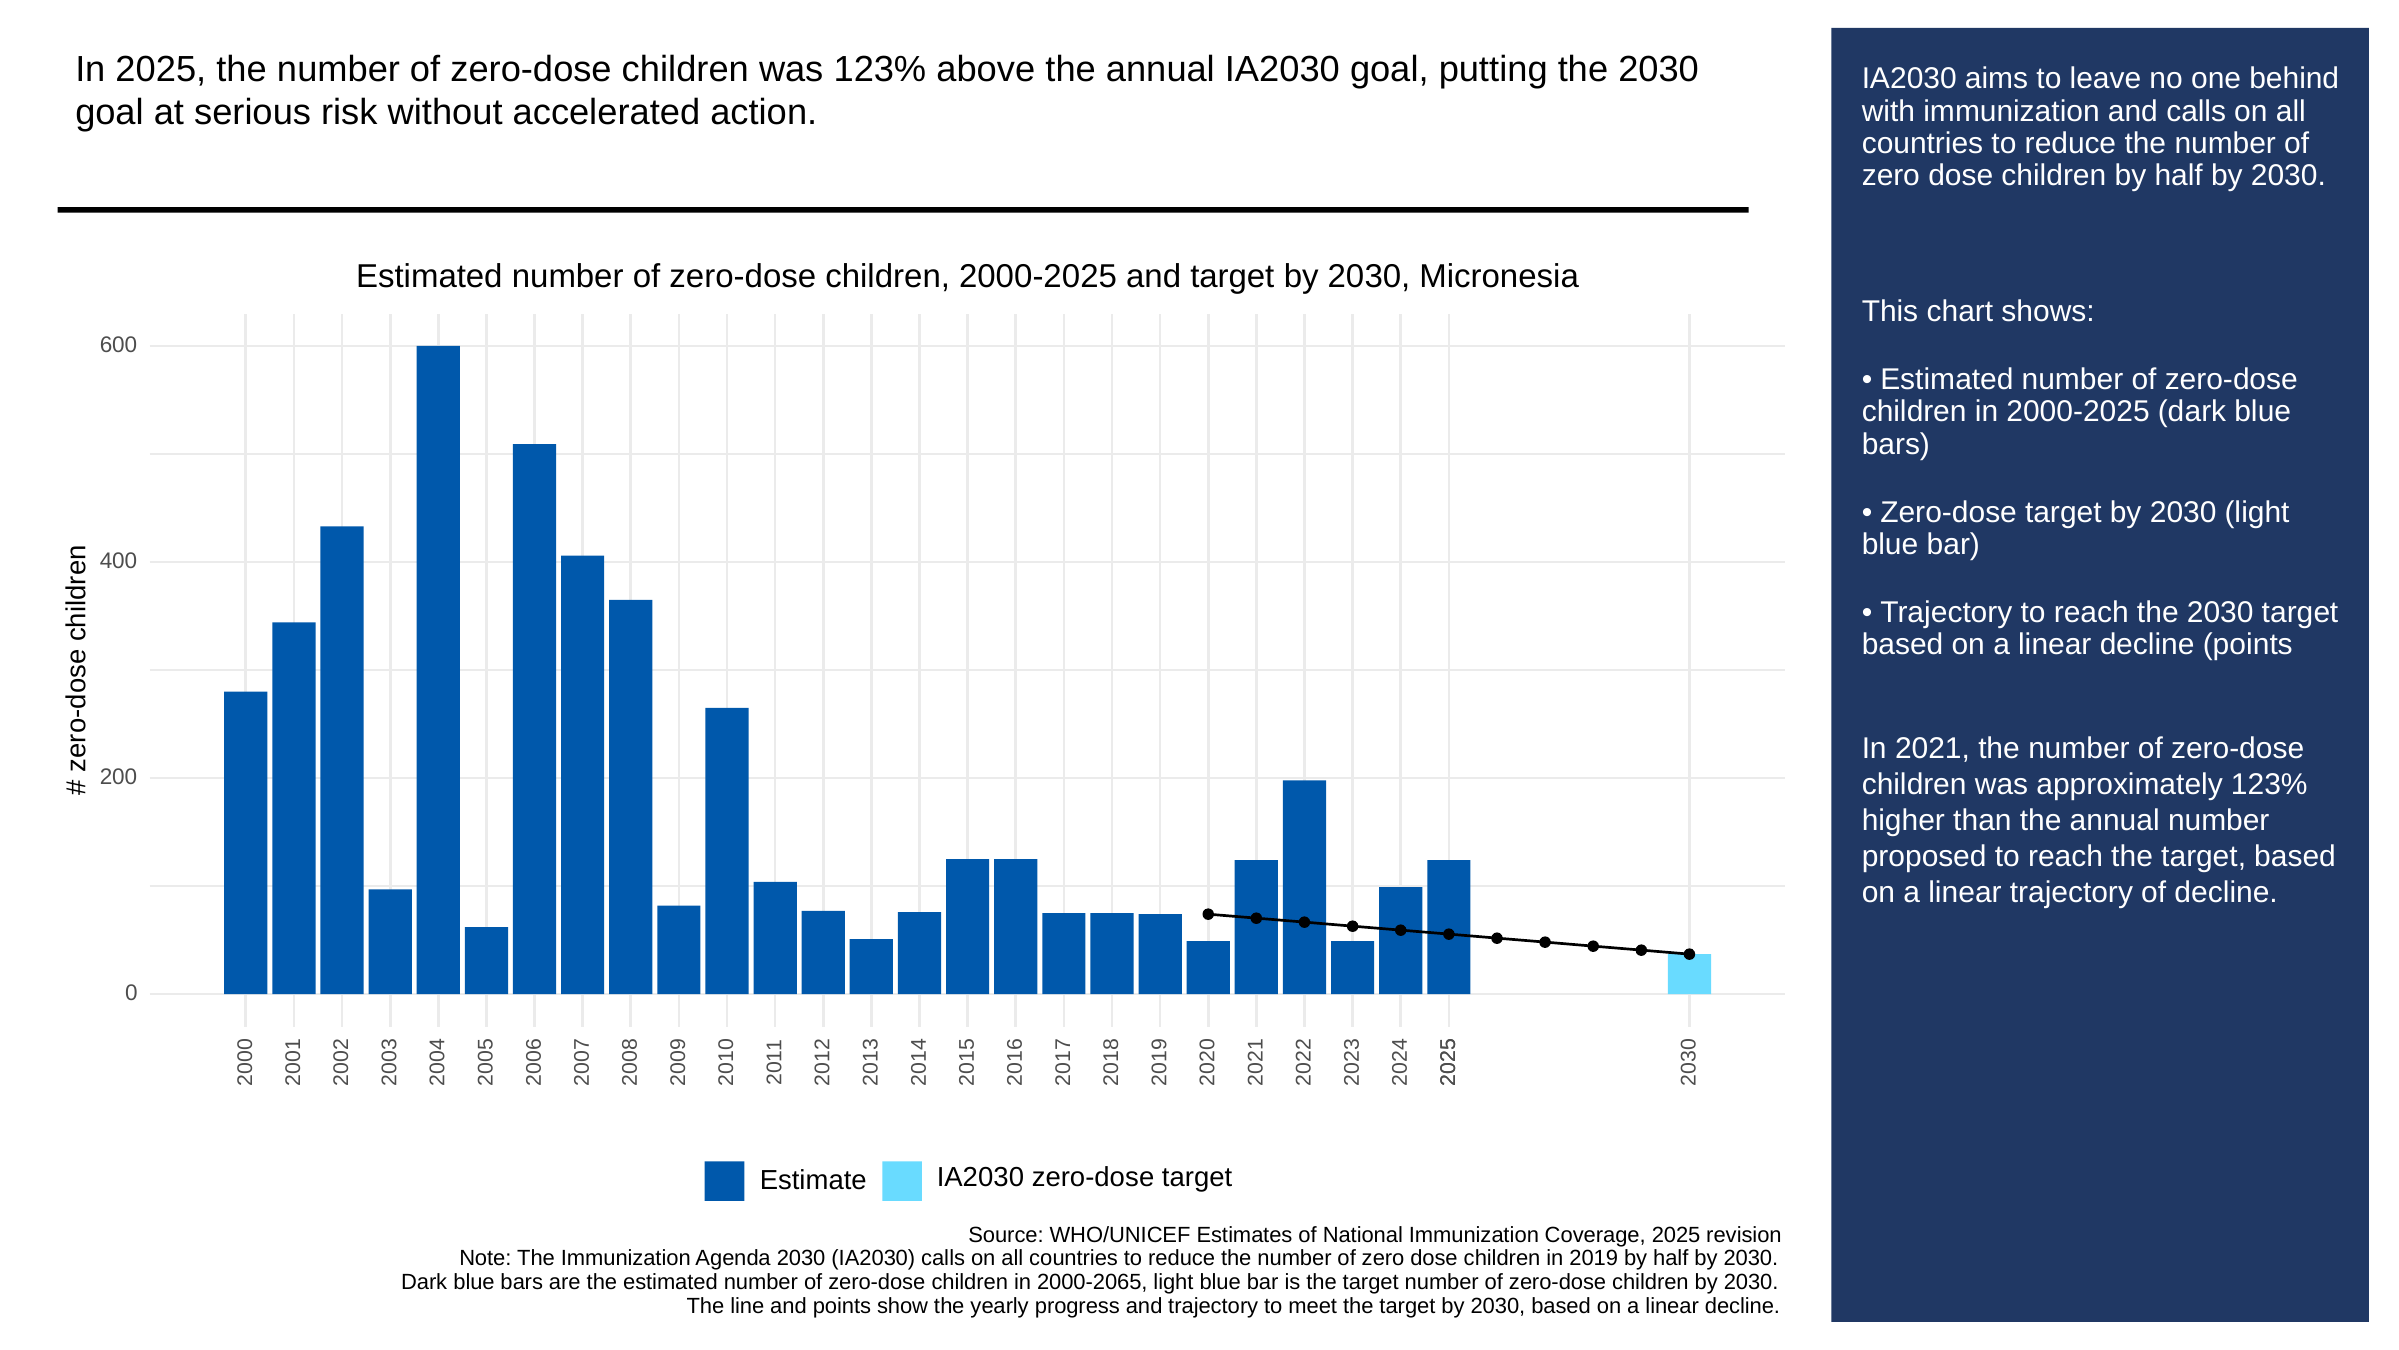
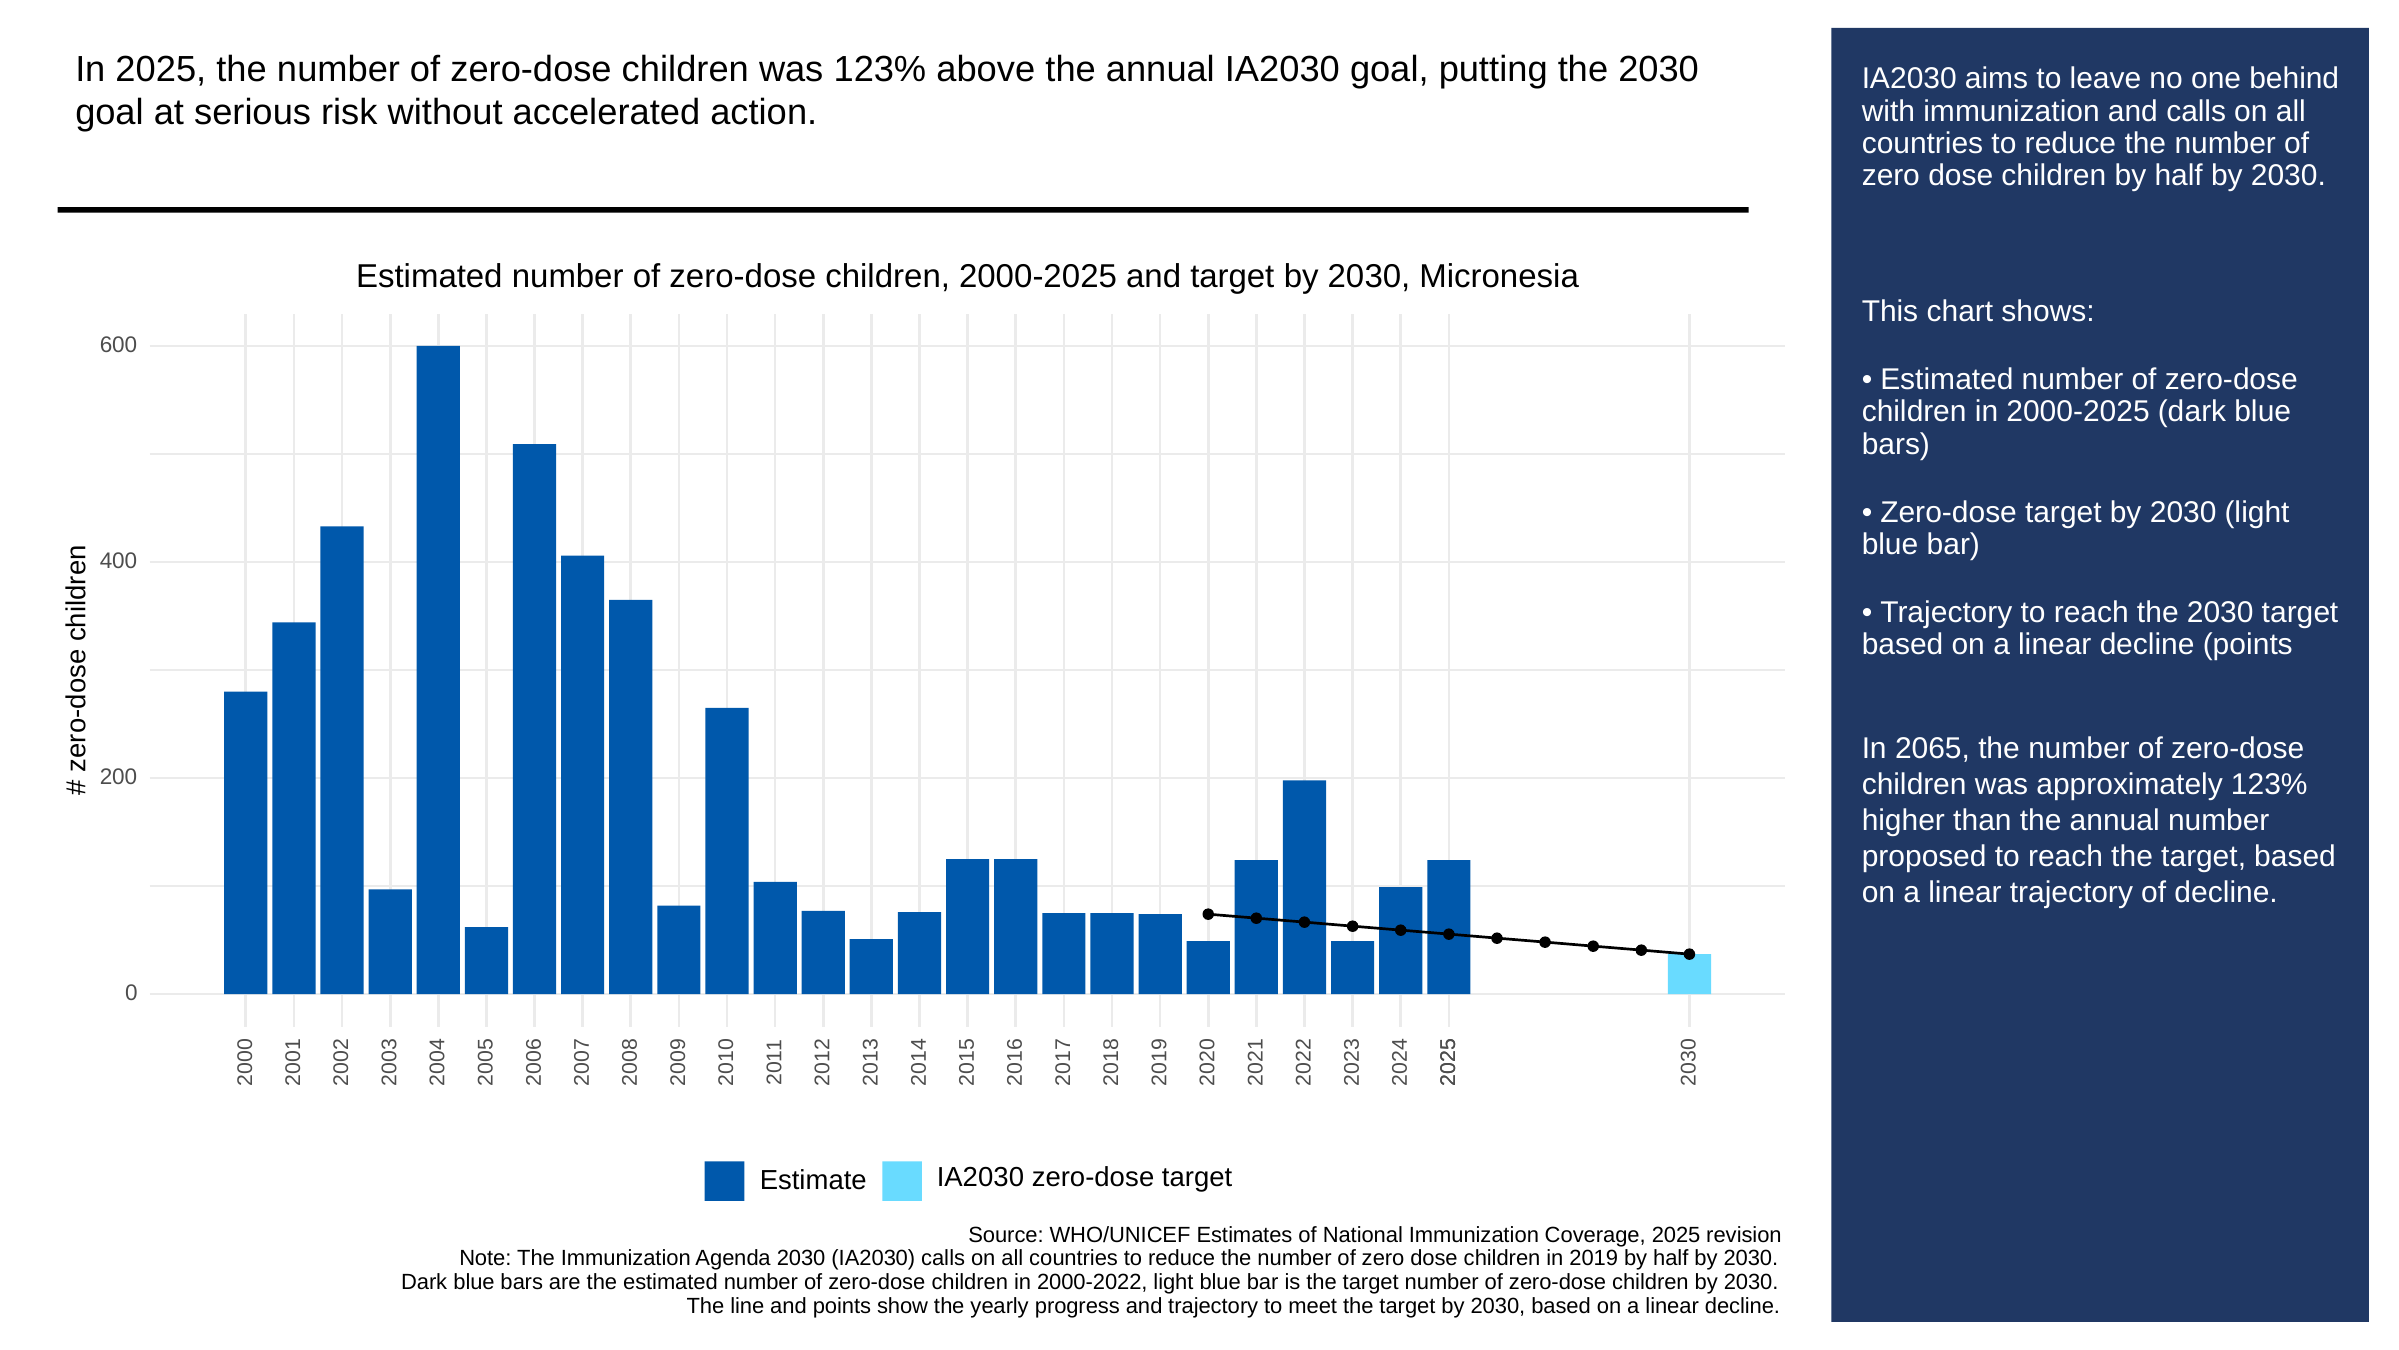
2021: 2021 -> 2065
2000-2065: 2000-2065 -> 2000-2022
